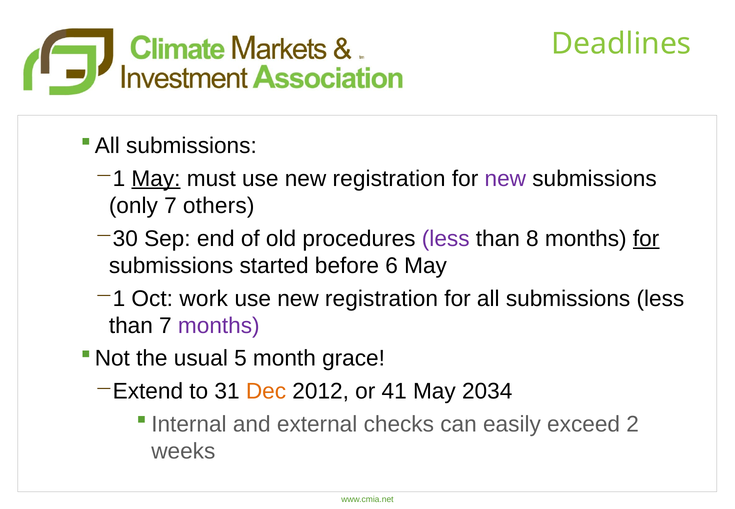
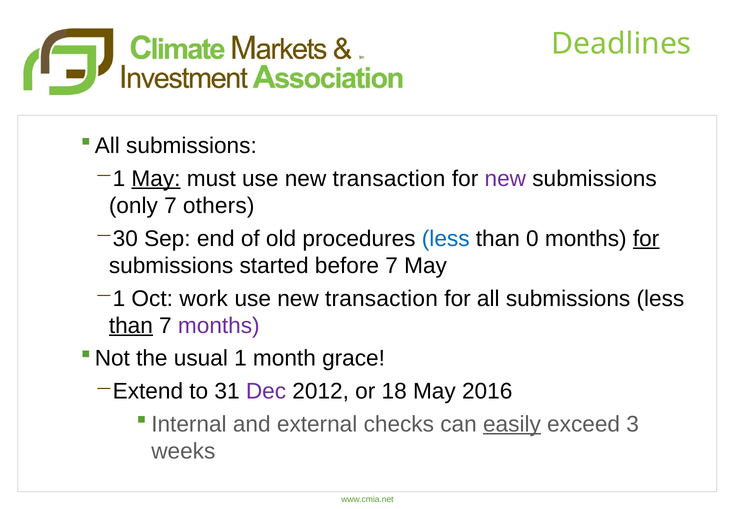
must use new registration: registration -> transaction
less at (446, 239) colour: purple -> blue
8: 8 -> 0
before 6: 6 -> 7
registration at (382, 298): registration -> transaction
than at (131, 326) underline: none -> present
5: 5 -> 1
Dec colour: orange -> purple
41: 41 -> 18
2034: 2034 -> 2016
easily underline: none -> present
2: 2 -> 3
